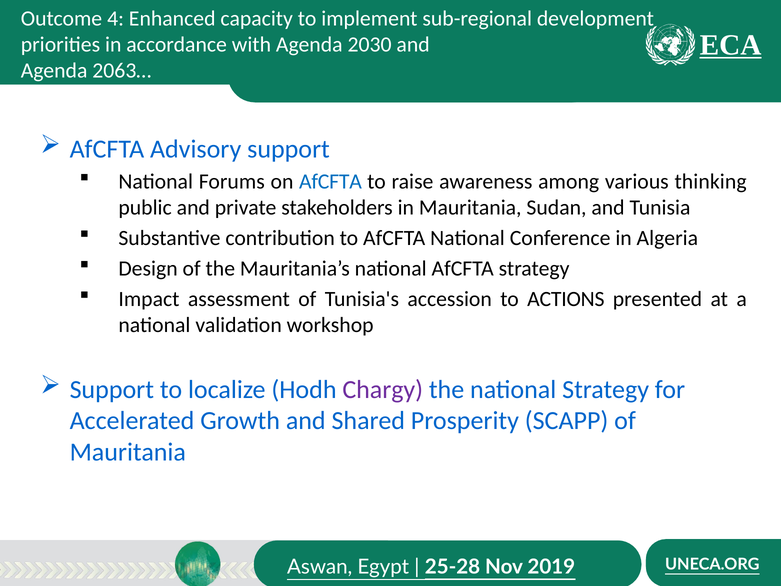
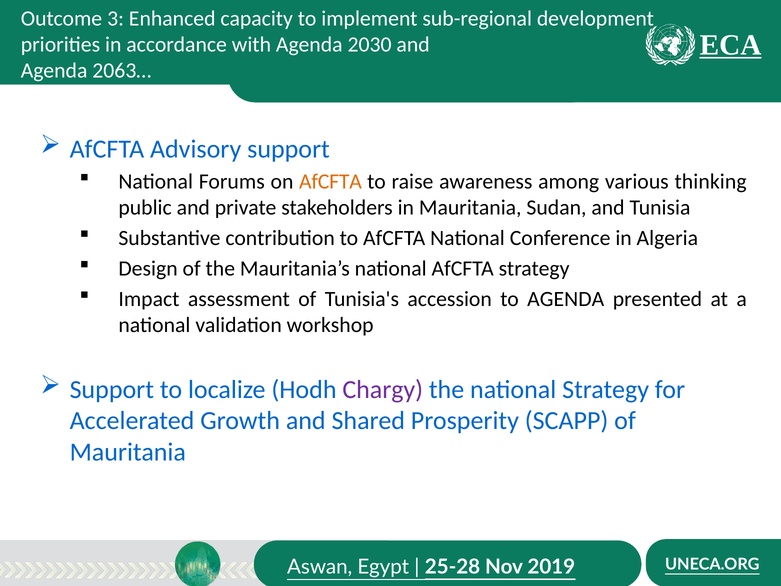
4: 4 -> 3
AfCFTA at (330, 182) colour: blue -> orange
to ACTIONS: ACTIONS -> AGENDA
